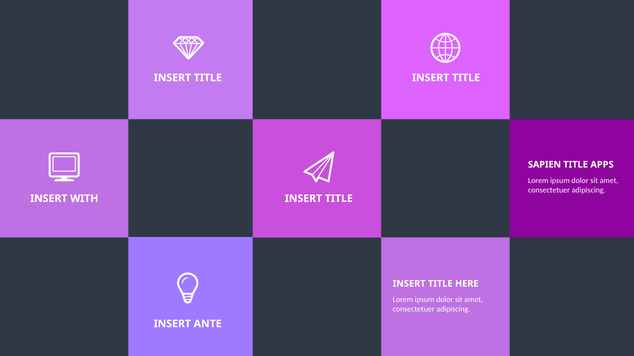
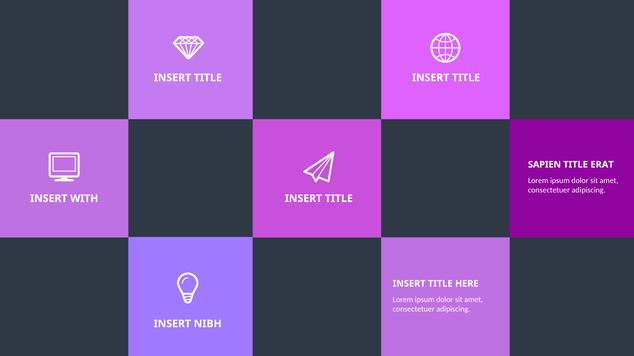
APPS: APPS -> ERAT
ANTE: ANTE -> NIBH
